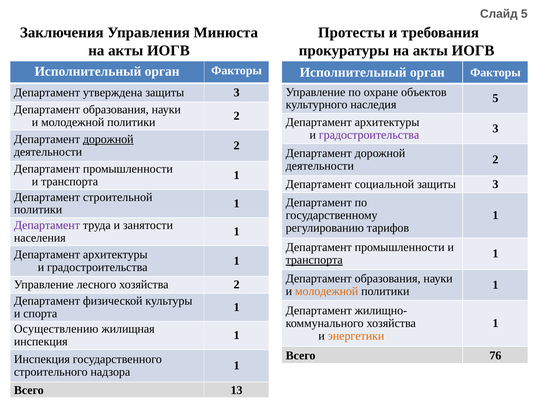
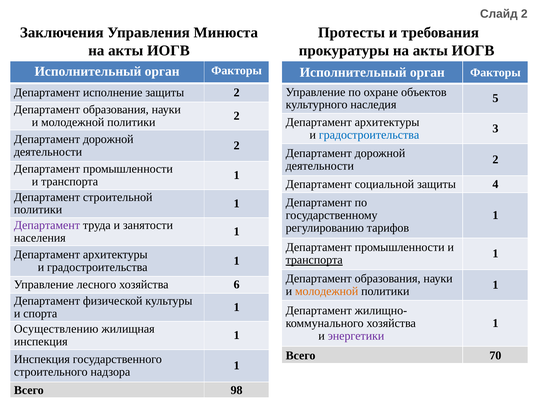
Слайд 5: 5 -> 2
утверждена: утверждена -> исполнение
3 at (237, 92): 3 -> 2
градостроительства at (369, 135) colour: purple -> blue
дорожной at (108, 139) underline: present -> none
социальной защиты 3: 3 -> 4
хозяйства 2: 2 -> 6
энергетики colour: orange -> purple
76: 76 -> 70
13: 13 -> 98
